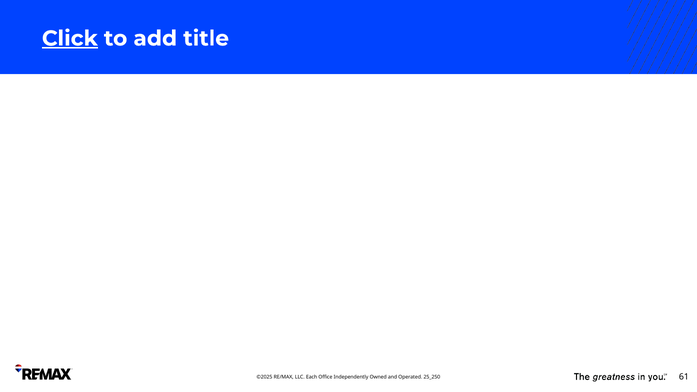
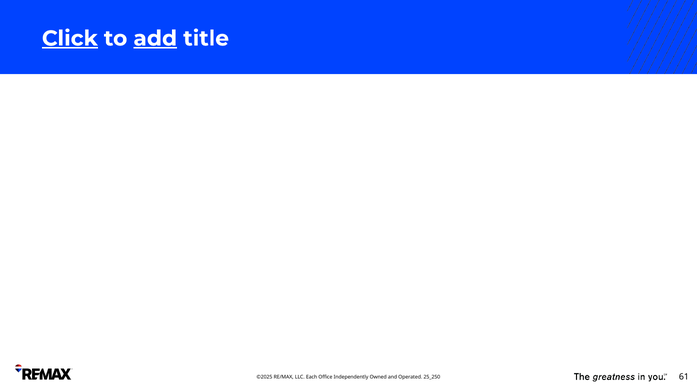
add underline: none -> present
